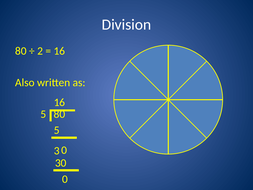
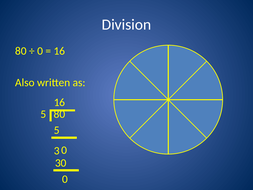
2 at (40, 51): 2 -> 0
